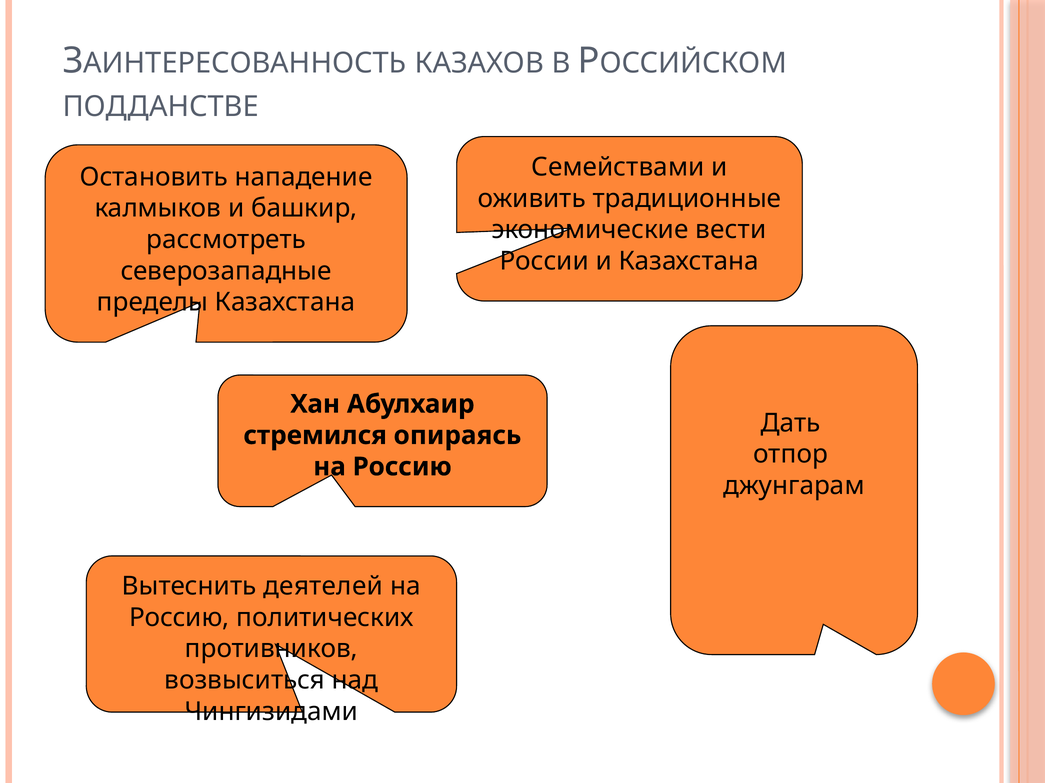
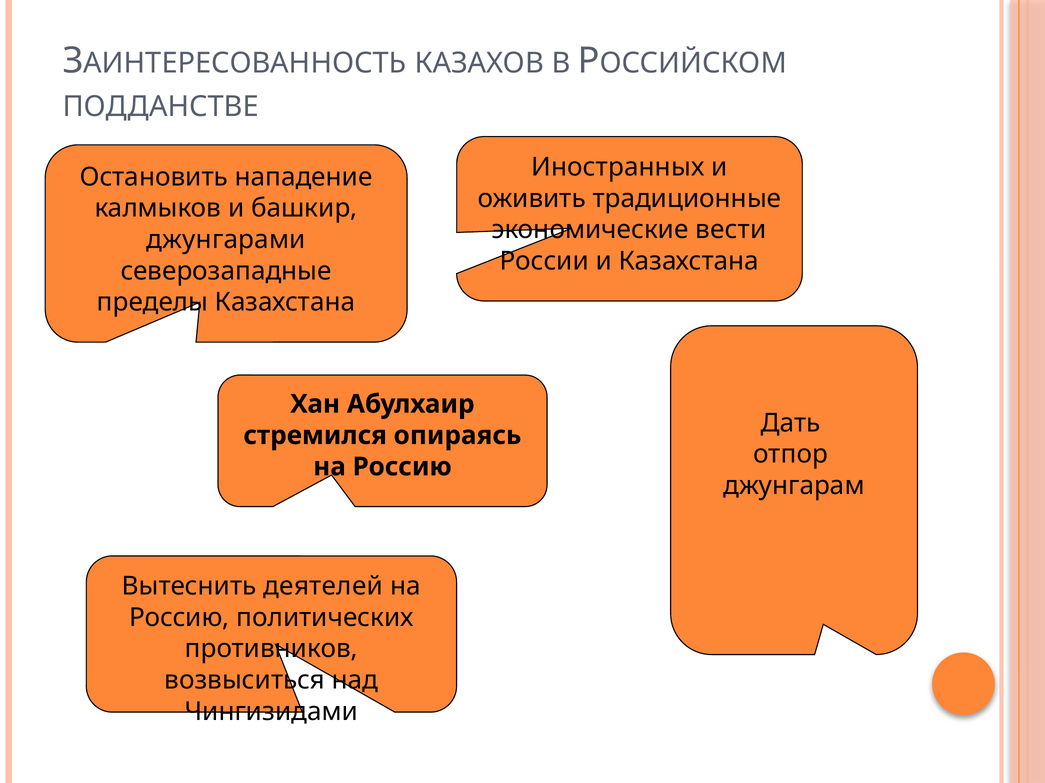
Семействами: Семействами -> Иностранных
рассмотреть: рассмотреть -> джунгарами
